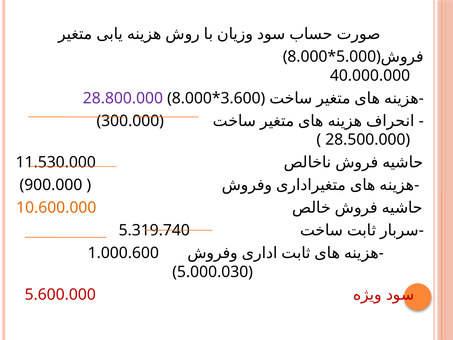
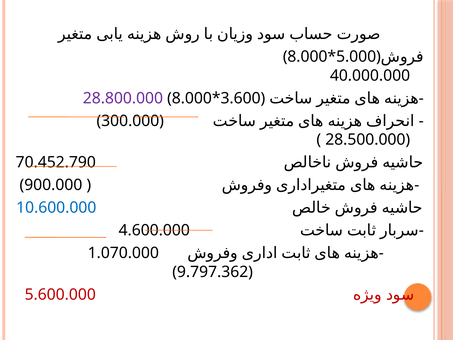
11.530.000: 11.530.000 -> 70.452.790
10.600.000 colour: orange -> blue
5.319.740: 5.319.740 -> 4.600.000
1.000.600: 1.000.600 -> 1.070.000
5.000.030: 5.000.030 -> 9.797.362
